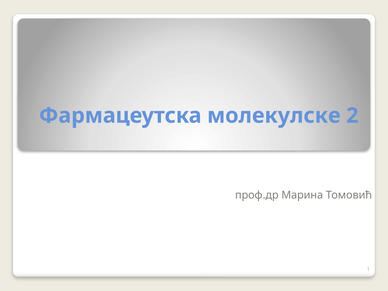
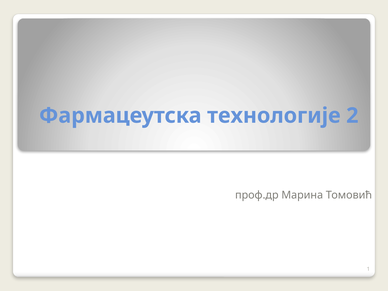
молекулске: молекулске -> технологије
